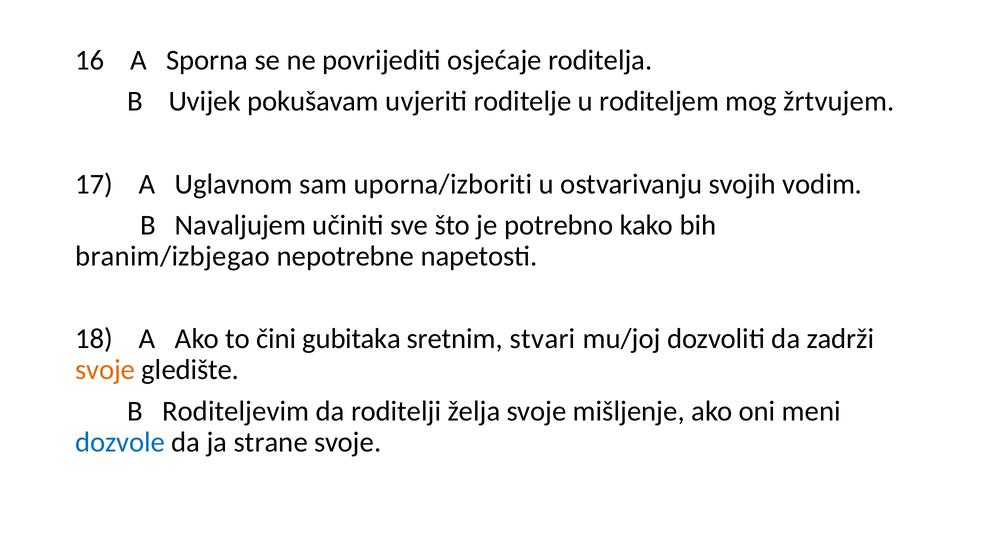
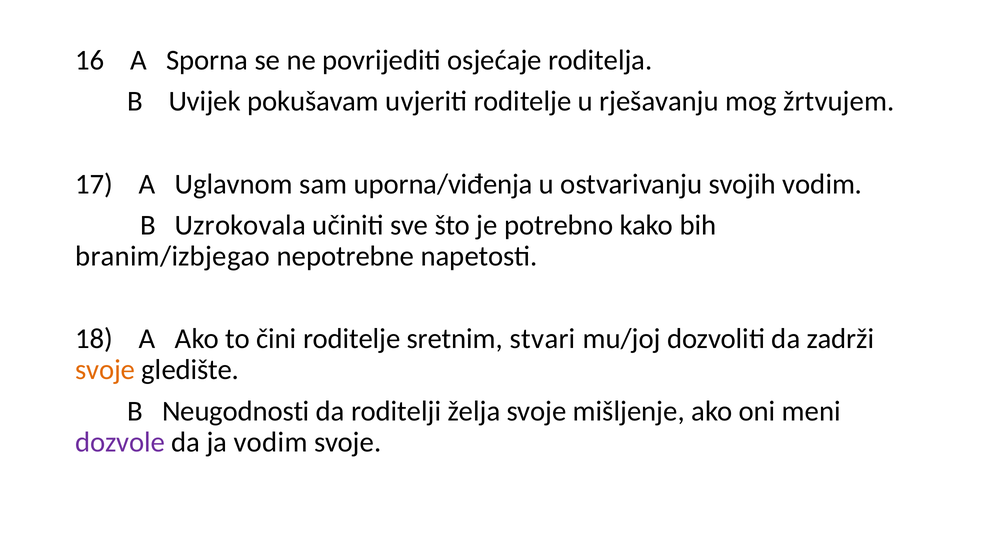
roditeljem: roditeljem -> rješavanju
uporna/izboriti: uporna/izboriti -> uporna/viđenja
Navaljujem: Navaljujem -> Uzrokovala
čini gubitaka: gubitaka -> roditelje
Roditeljevim: Roditeljevim -> Neugodnosti
dozvole colour: blue -> purple
ja strane: strane -> vodim
